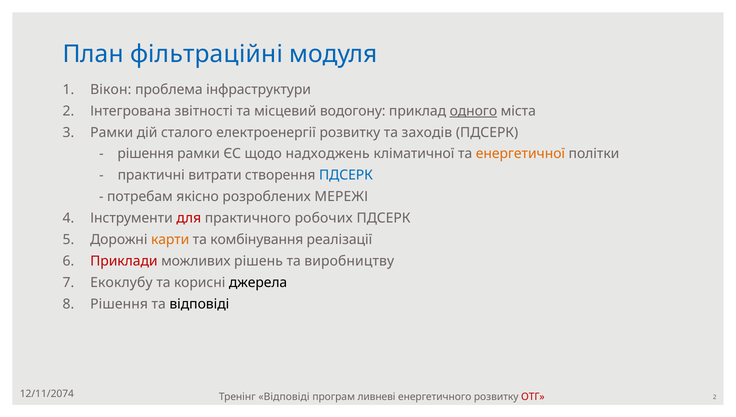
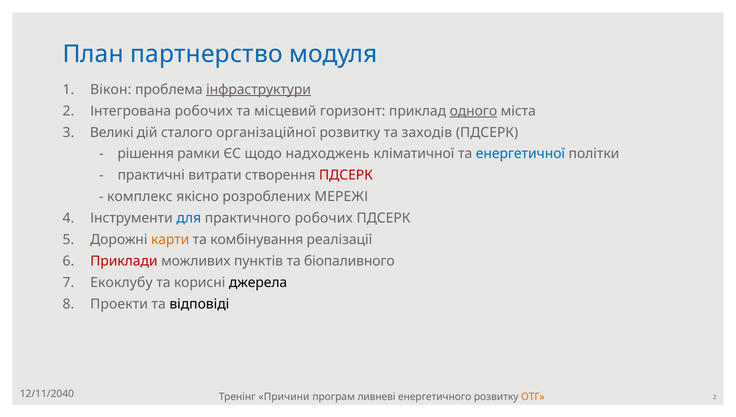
фільтраційні: фільтраційні -> партнерство
інфраструктури underline: none -> present
Інтегрована звітності: звітності -> робочих
водогону: водогону -> горизонт
Рамки at (112, 133): Рамки -> Великі
електроенергії: електроенергії -> організаційної
енергетичної colour: orange -> blue
ПДСЕРК at (346, 175) colour: blue -> red
потребам: потребам -> комплекс
для colour: red -> blue
рішень: рішень -> пунктів
виробництву: виробництву -> біопаливного
Рішення at (119, 304): Рішення -> Проекти
12/11/2074: 12/11/2074 -> 12/11/2040
Тренінг Відповіді: Відповіді -> Причини
ОТГ colour: red -> orange
